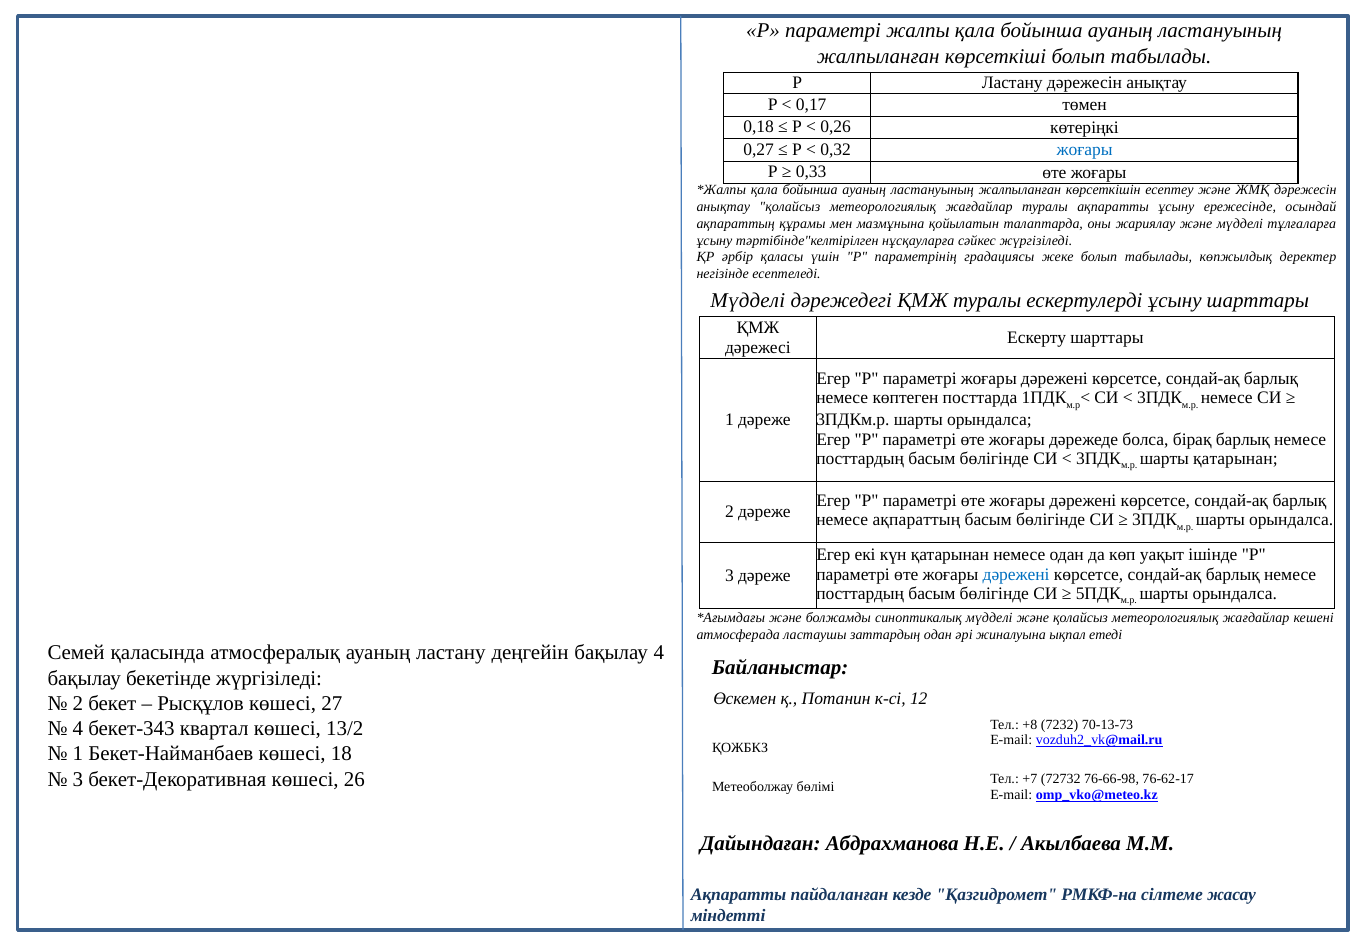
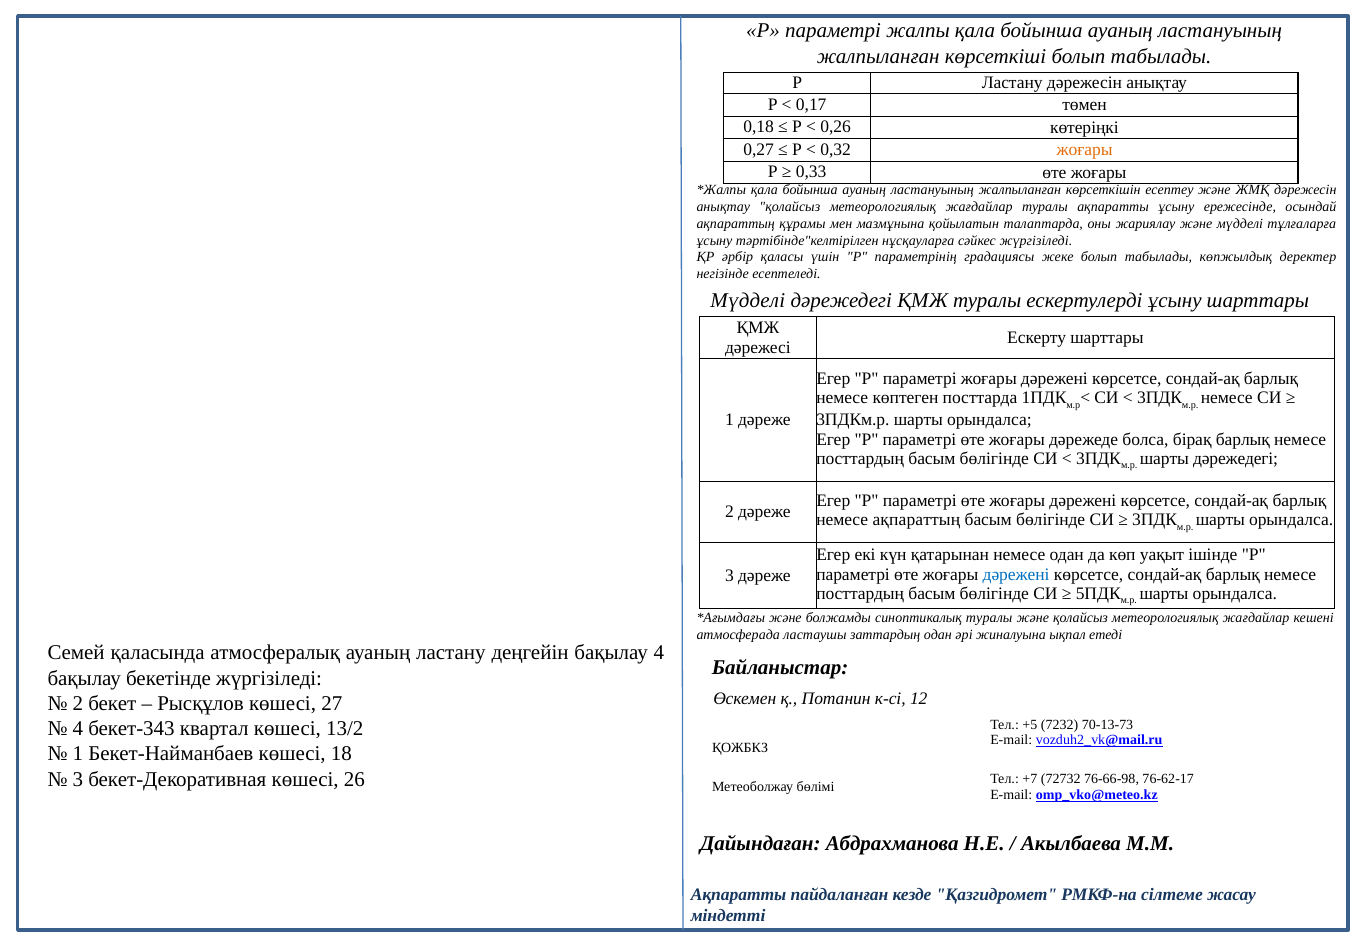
жоғары at (1085, 150) colour: blue -> orange
шарты қатарынан: қатарынан -> дәрежедегі
синоптикалық мүдделі: мүдделі -> туралы
+8: +8 -> +5
